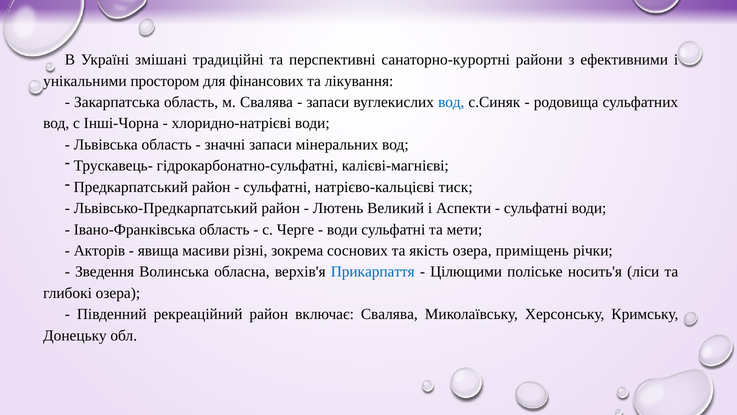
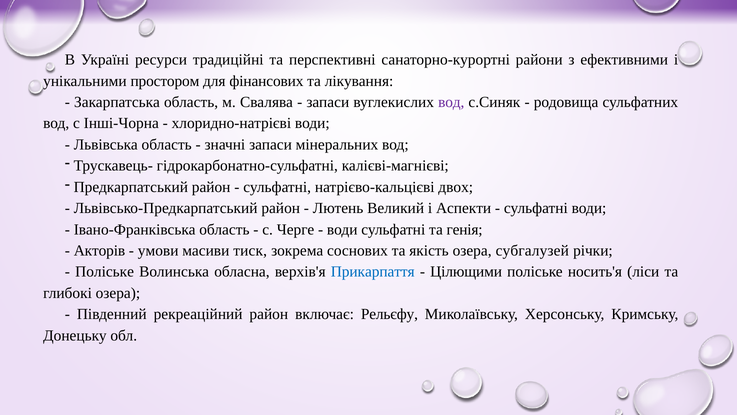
змішані: змішані -> ресурси
вод at (451, 102) colour: blue -> purple
тиск: тиск -> двох
мети: мети -> генія
явища: явища -> умови
різні: різні -> тиск
приміщень: приміщень -> субгалузей
Зведення at (105, 272): Зведення -> Поліське
включає Свалява: Свалява -> Рельєфу
